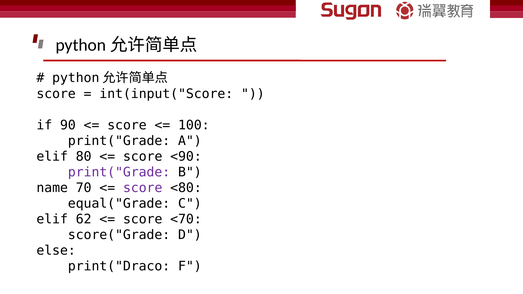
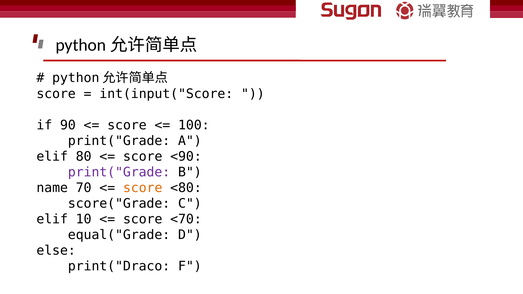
score at (143, 188) colour: purple -> orange
equal("Grade: equal("Grade -> score("Grade
62: 62 -> 10
score("Grade: score("Grade -> equal("Grade
